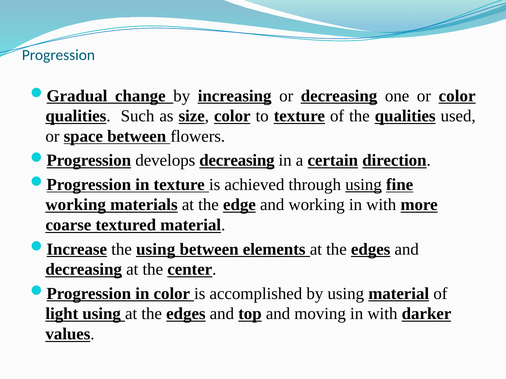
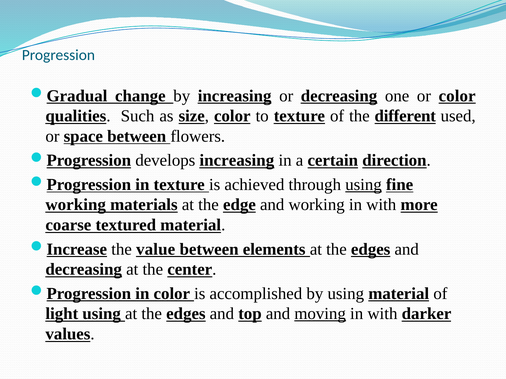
the qualities: qualities -> different
develops decreasing: decreasing -> increasing
the using: using -> value
moving underline: none -> present
